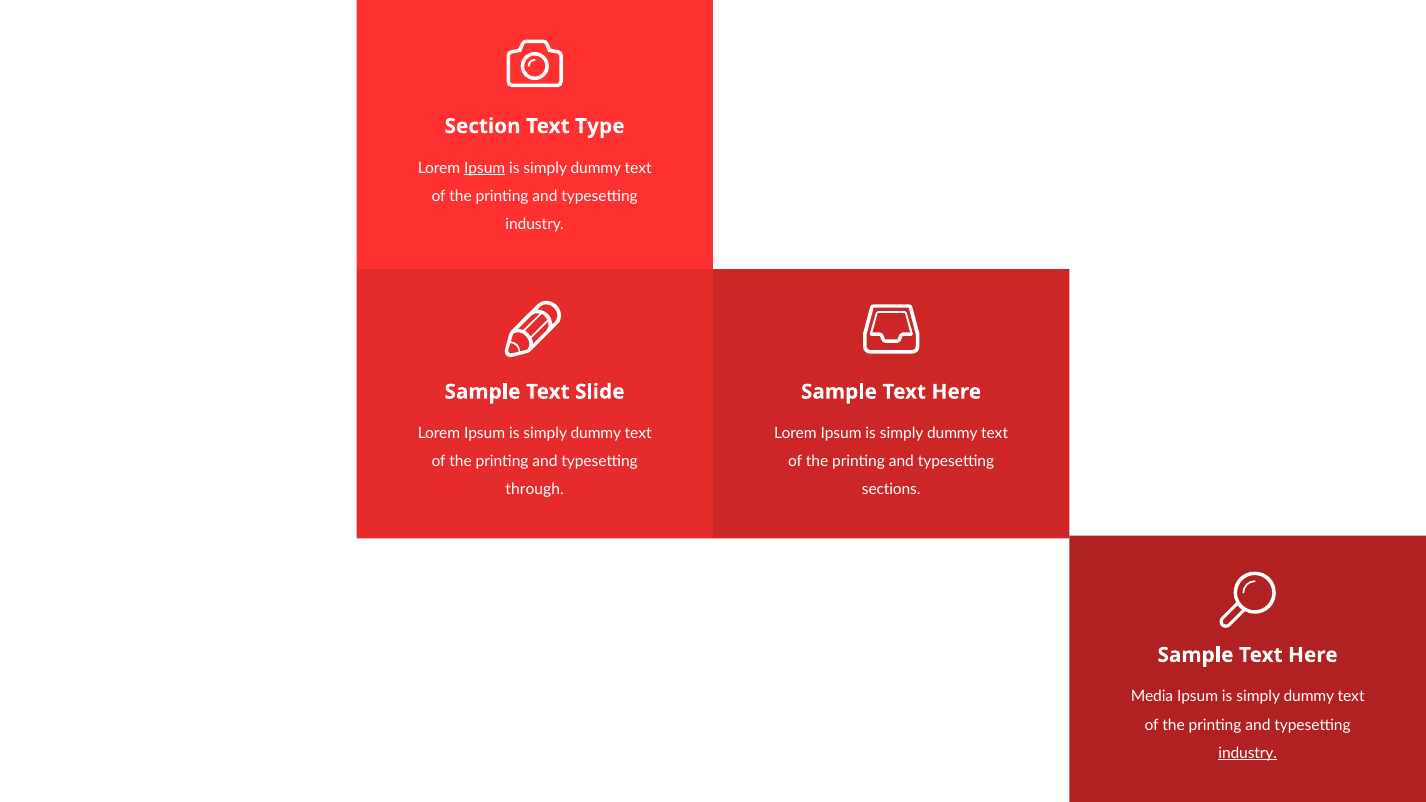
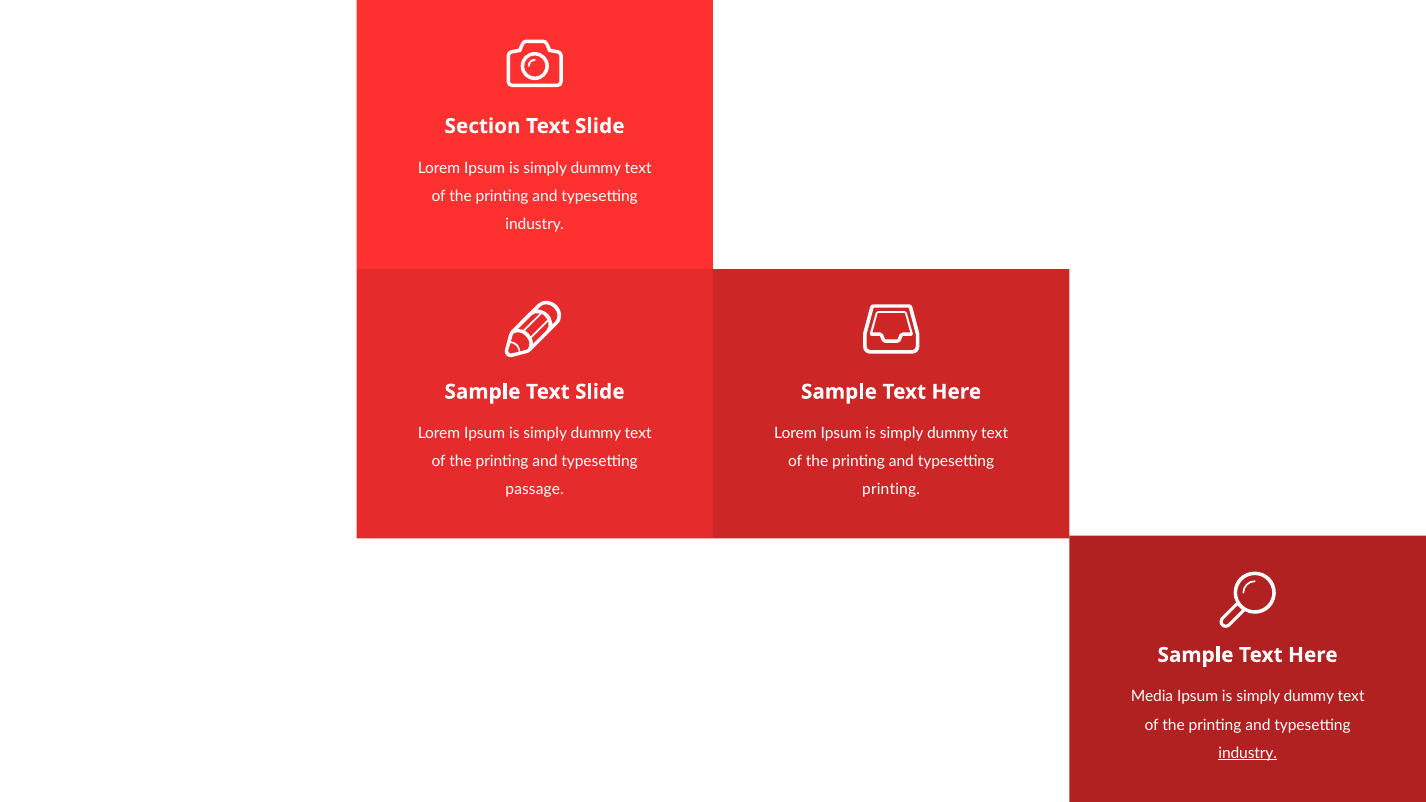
Type at (600, 126): Type -> Slide
Ipsum at (485, 168) underline: present -> none
through: through -> passage
sections at (891, 490): sections -> printing
